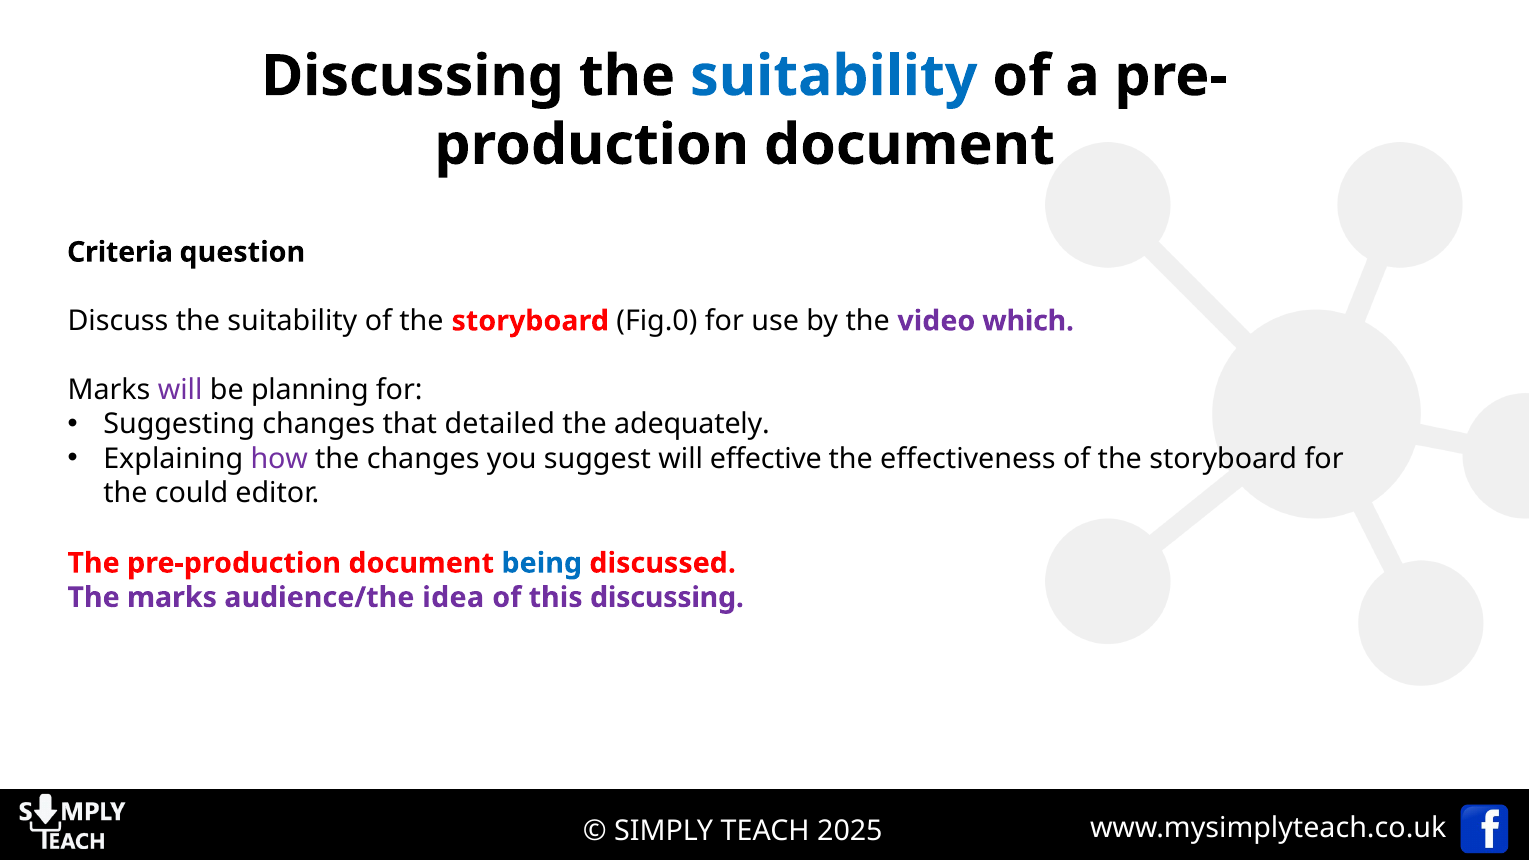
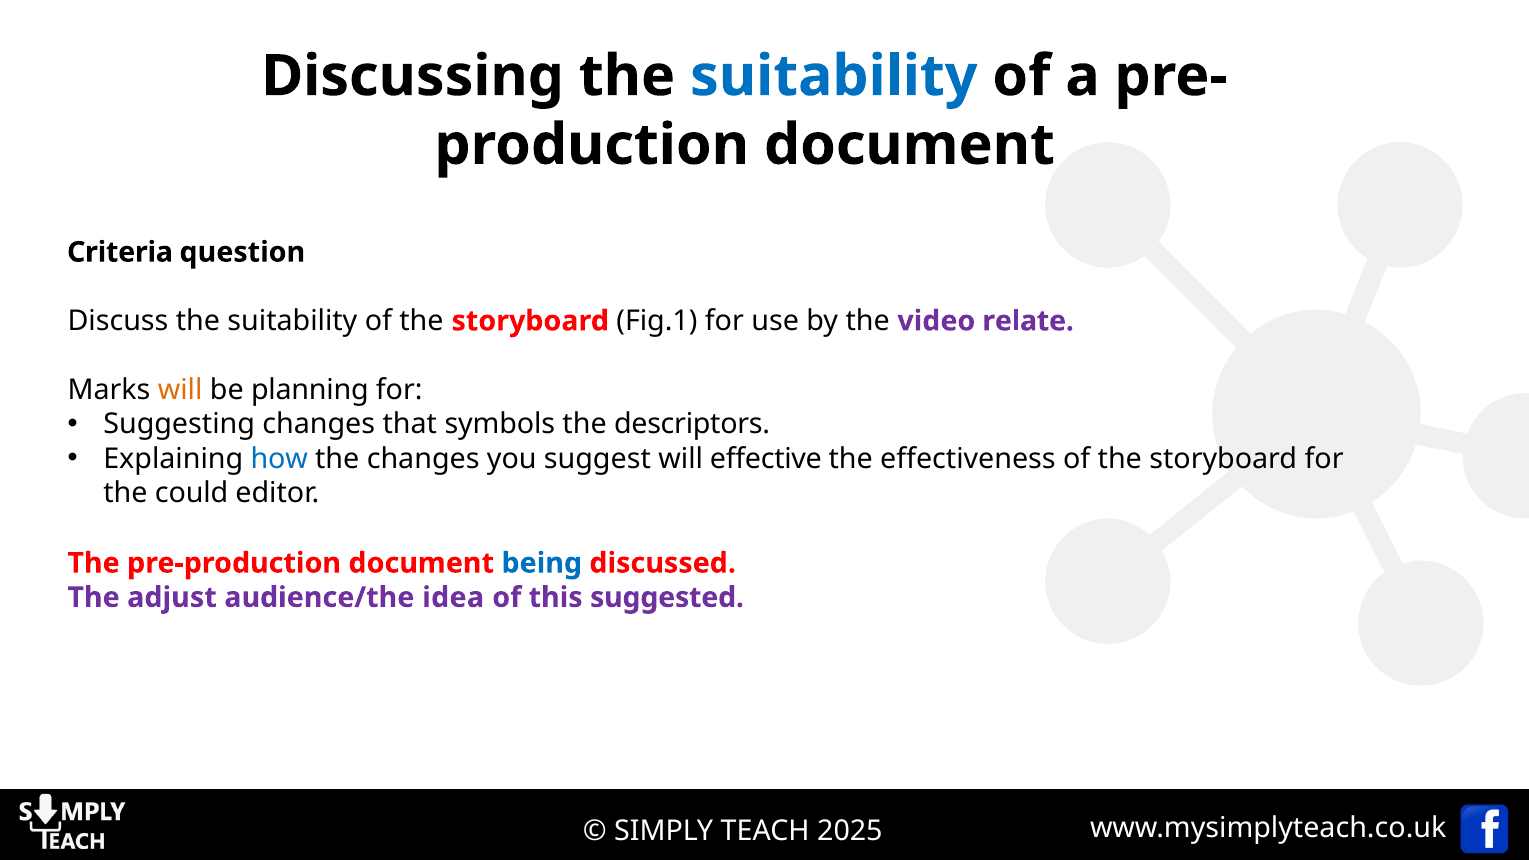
Fig.0: Fig.0 -> Fig.1
which: which -> relate
will at (180, 390) colour: purple -> orange
detailed: detailed -> symbols
adequately: adequately -> descriptors
how colour: purple -> blue
The marks: marks -> adjust
this discussing: discussing -> suggested
